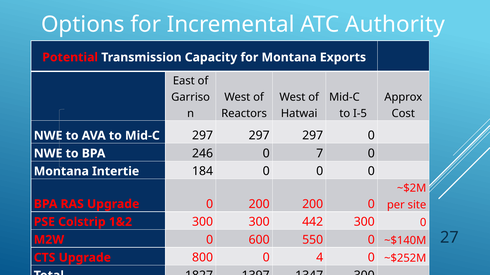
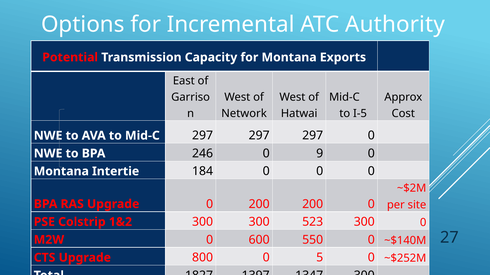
Reactors: Reactors -> Network
7: 7 -> 9
442: 442 -> 523
4: 4 -> 5
